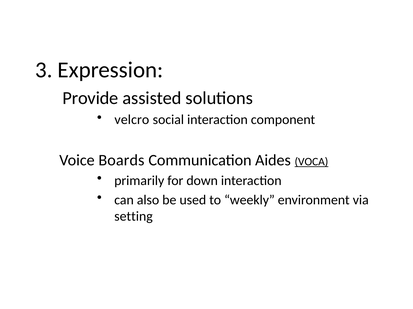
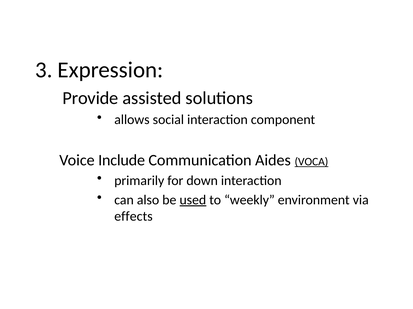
velcro: velcro -> allows
Boards: Boards -> Include
used underline: none -> present
setting: setting -> effects
